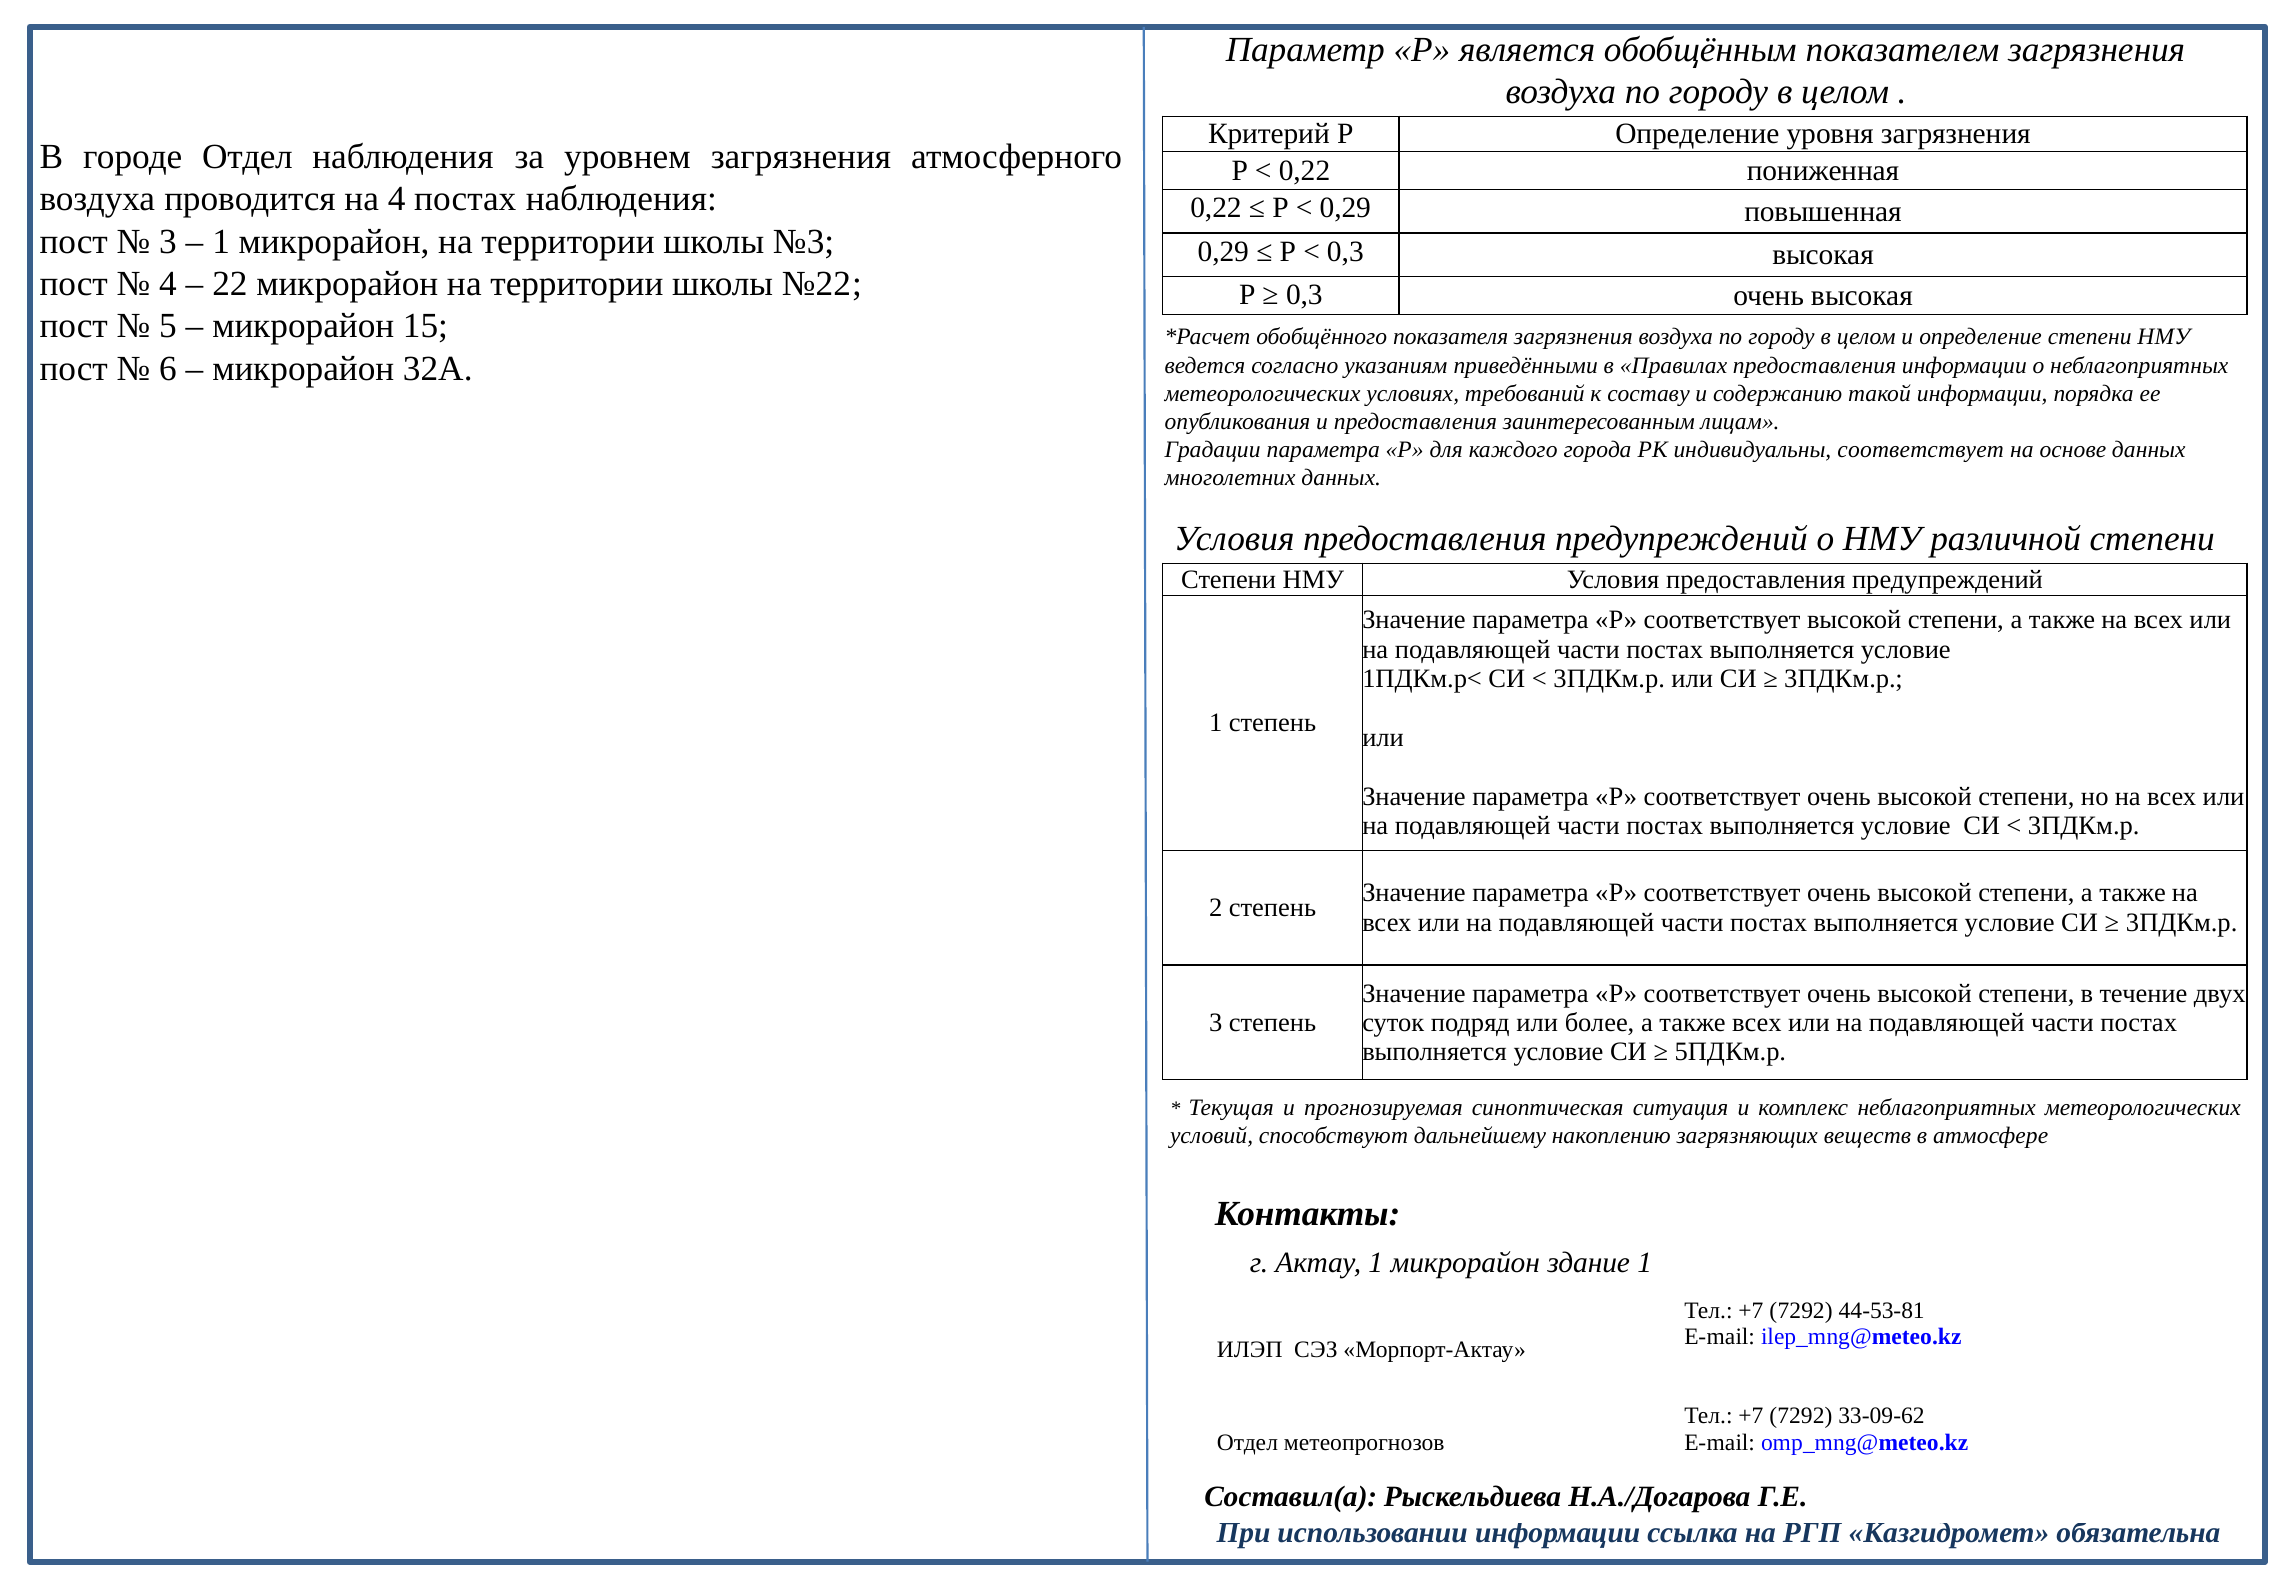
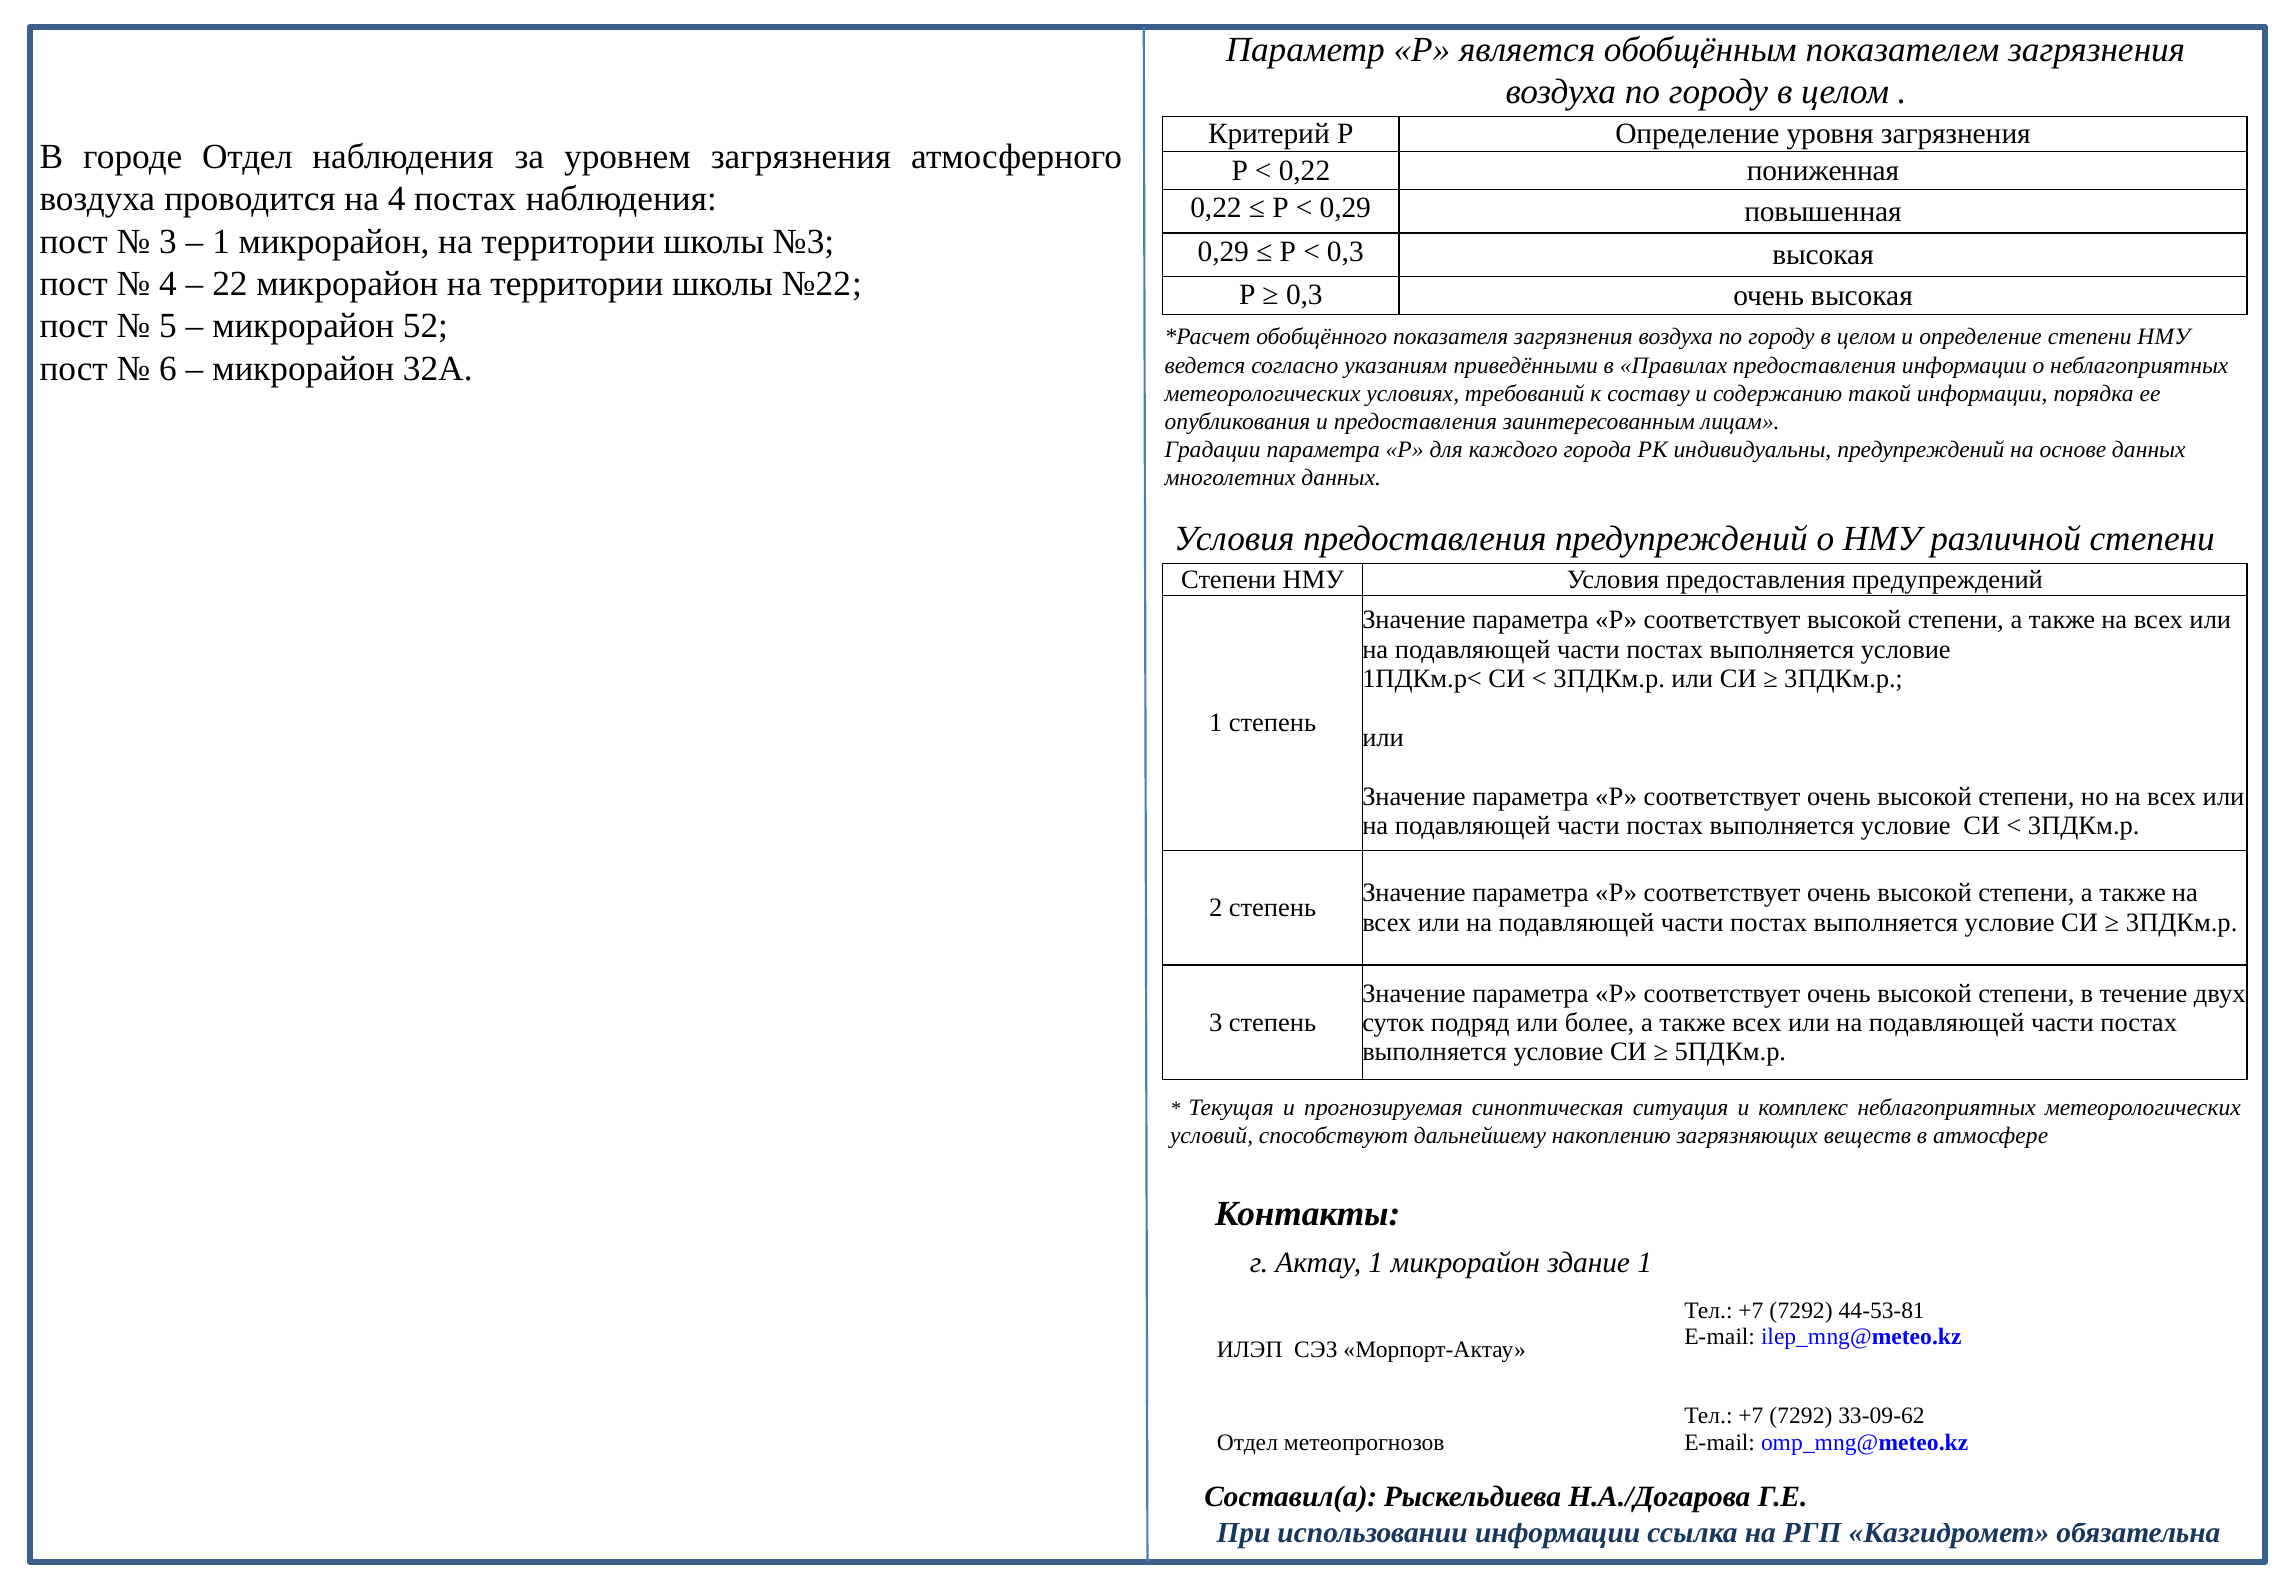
15: 15 -> 52
индивидуальны соответствует: соответствует -> предупреждений
